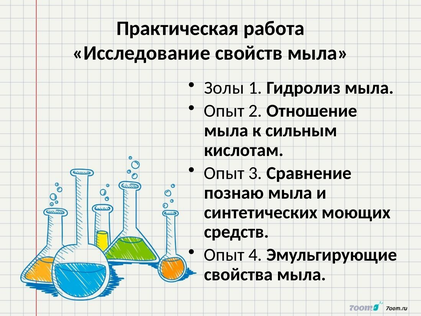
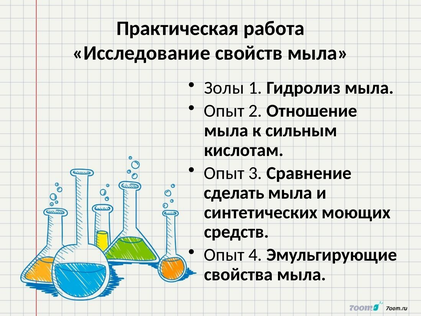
познаю: познаю -> сделать
